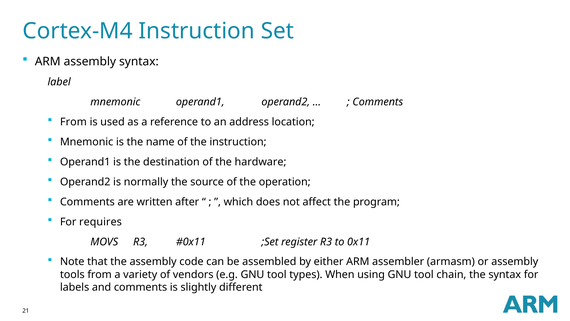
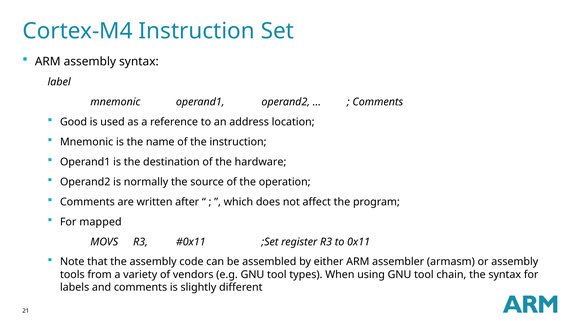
From at (73, 122): From -> Good
requires: requires -> mapped
